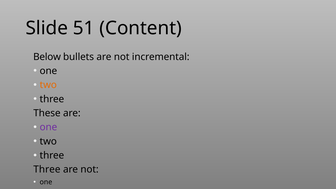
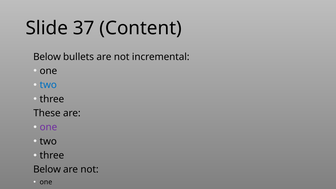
51: 51 -> 37
two at (48, 85) colour: orange -> blue
Three at (47, 170): Three -> Below
